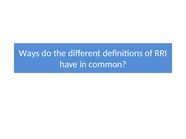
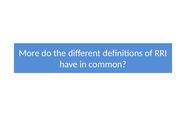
Ways: Ways -> More
